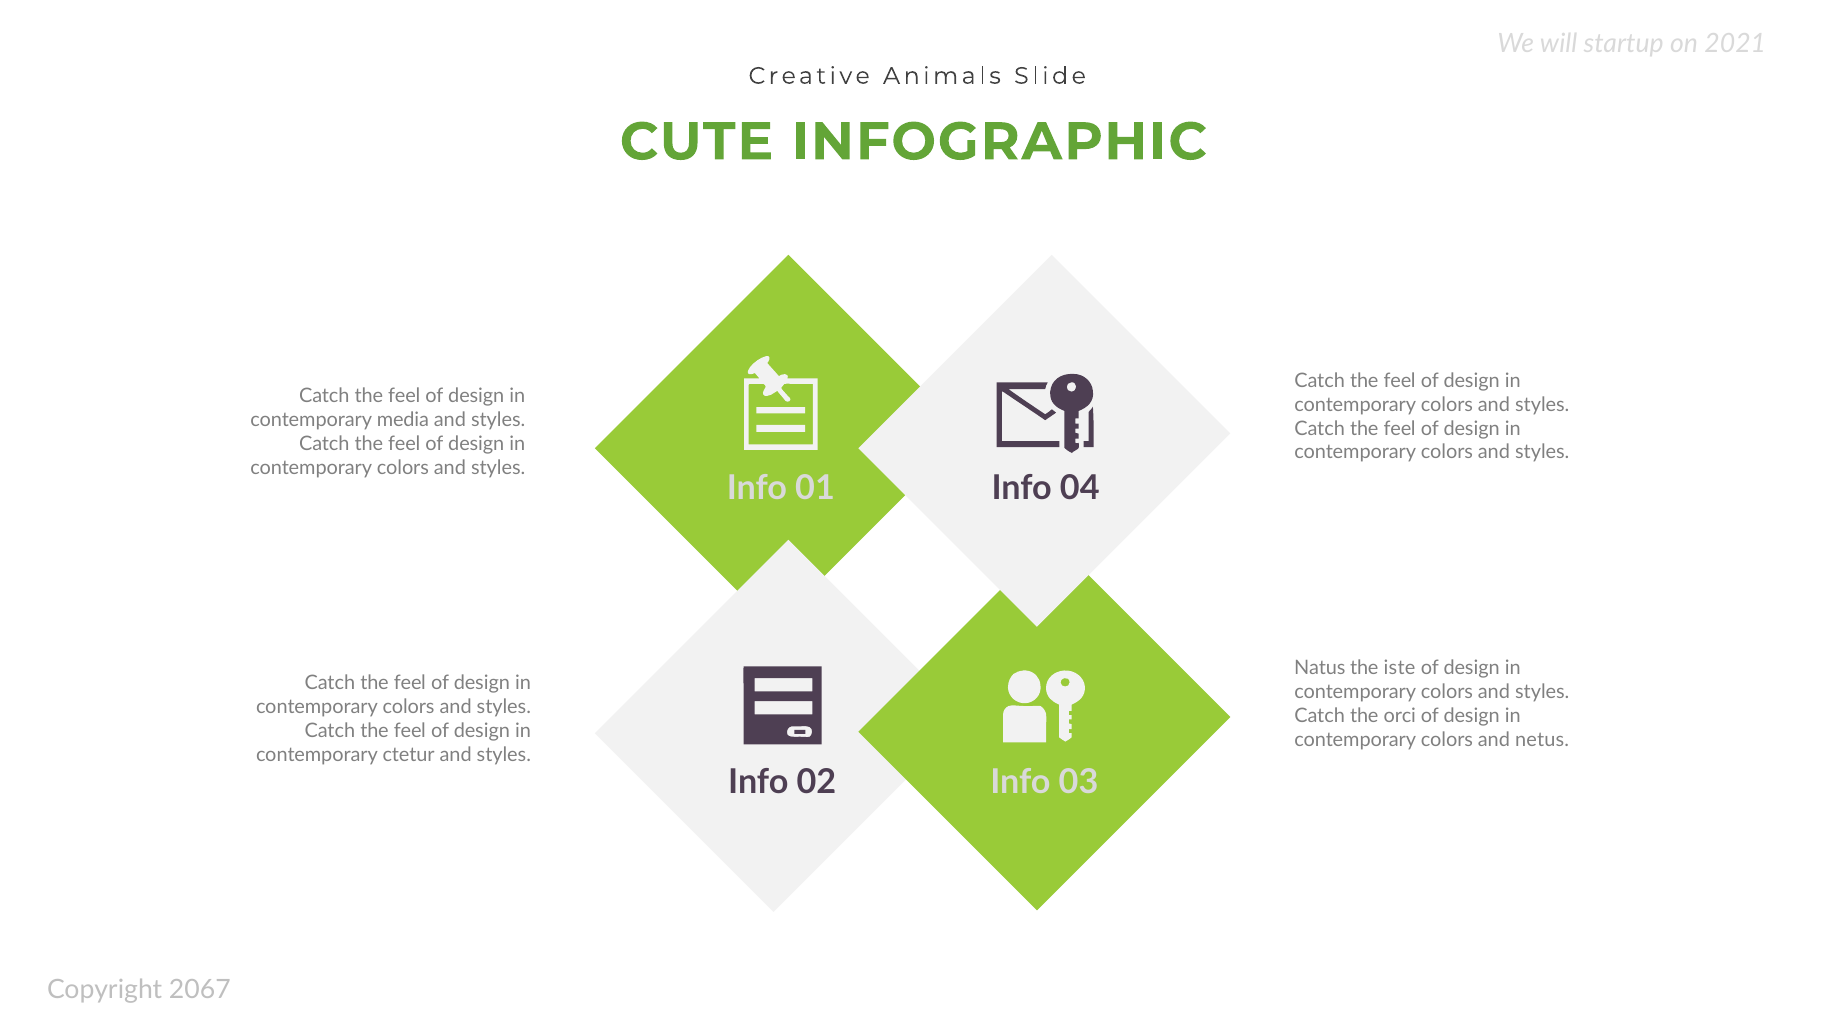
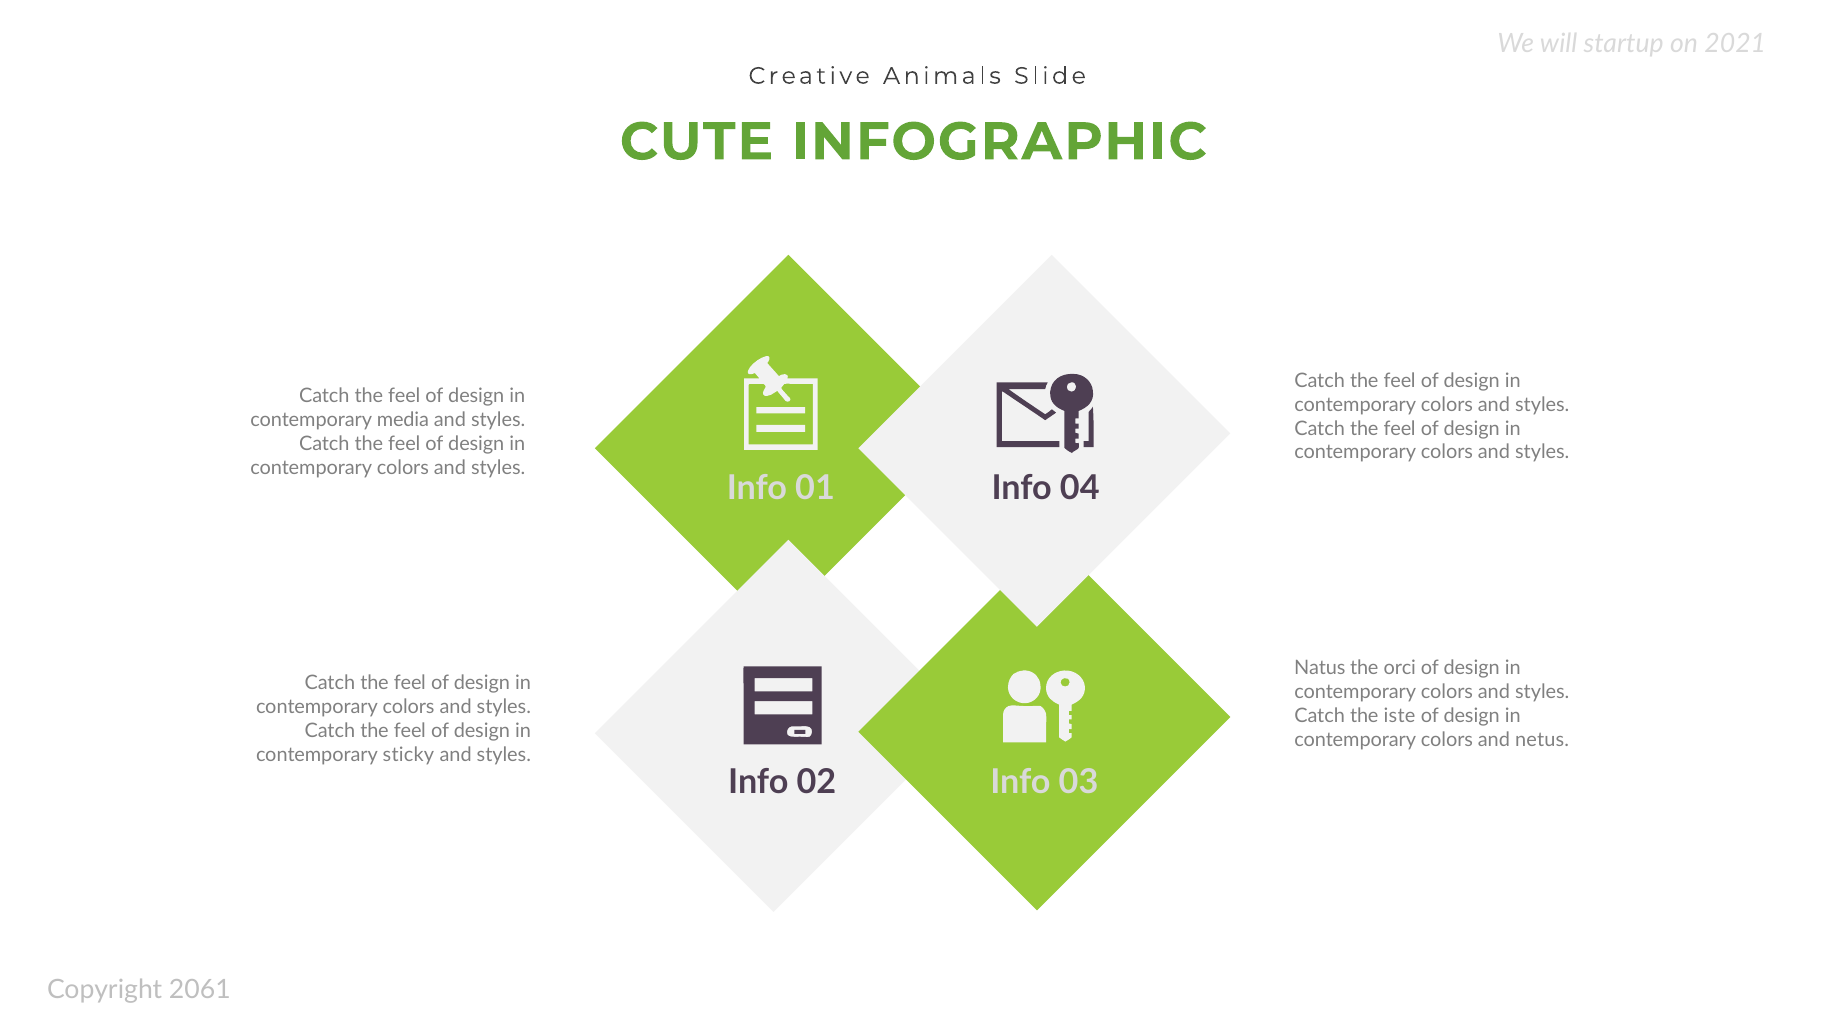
iste: iste -> orci
orci: orci -> iste
ctetur: ctetur -> sticky
2067: 2067 -> 2061
